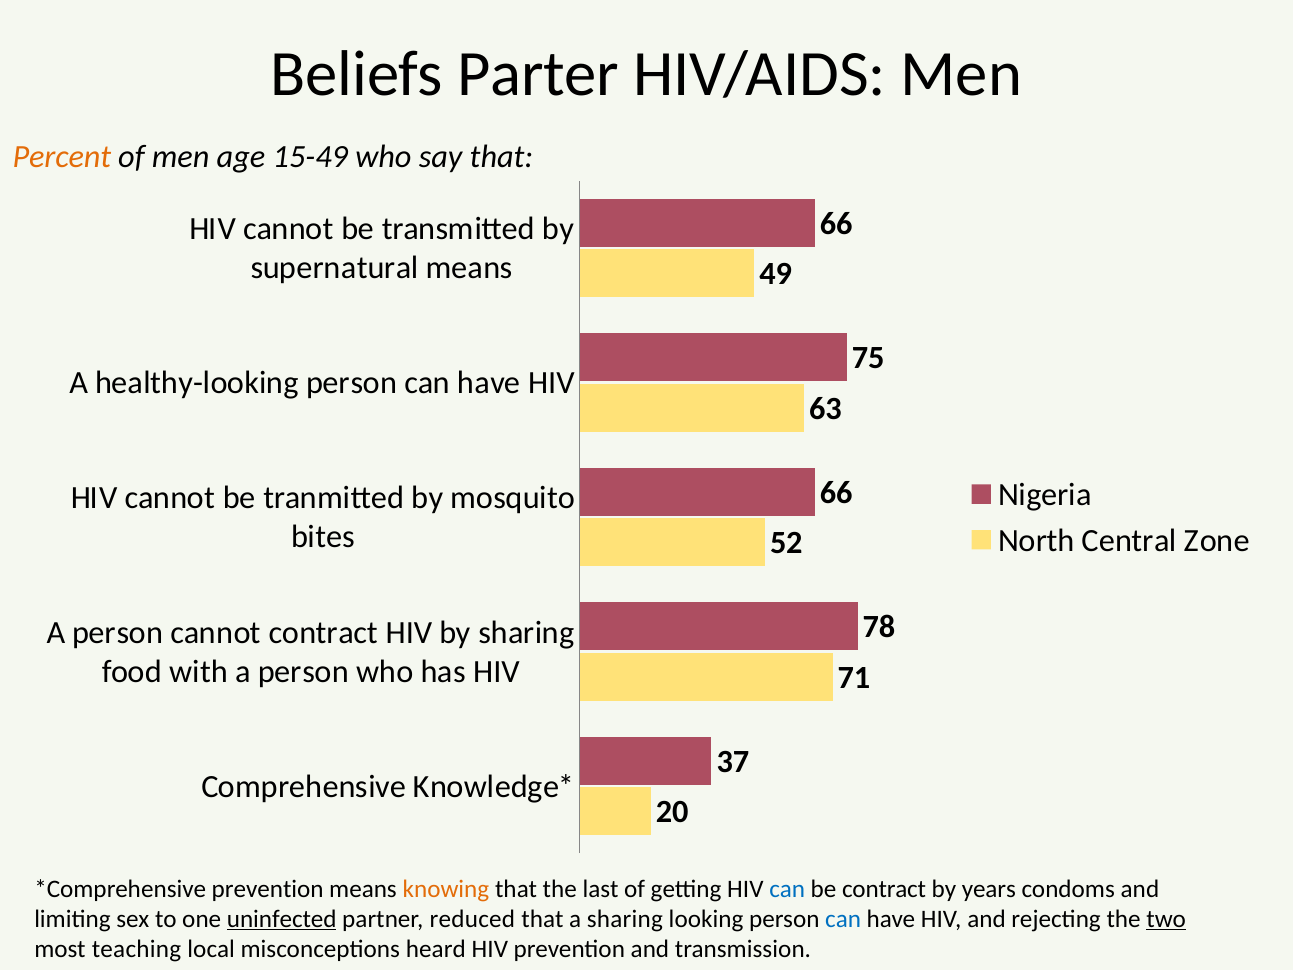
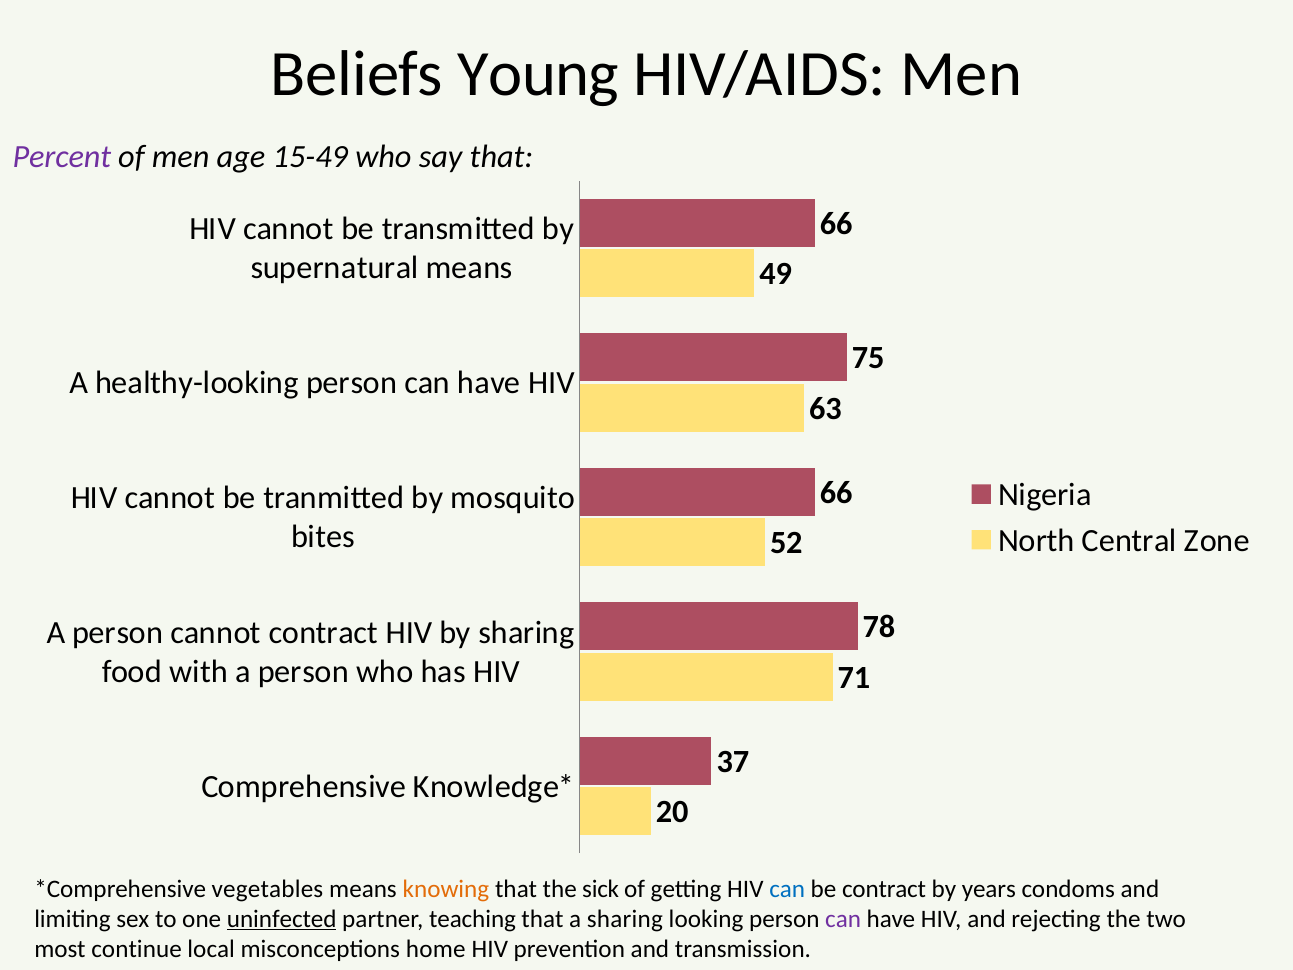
Parter: Parter -> Young
Percent colour: orange -> purple
prevention at (268, 889): prevention -> vegetables
last: last -> sick
reduced: reduced -> teaching
can at (843, 919) colour: blue -> purple
two underline: present -> none
teaching: teaching -> continue
heard: heard -> home
